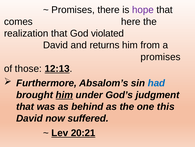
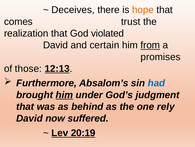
Promises at (73, 10): Promises -> Deceives
hope colour: purple -> orange
here: here -> trust
returns: returns -> certain
from underline: none -> present
this: this -> rely
20:21: 20:21 -> 20:19
